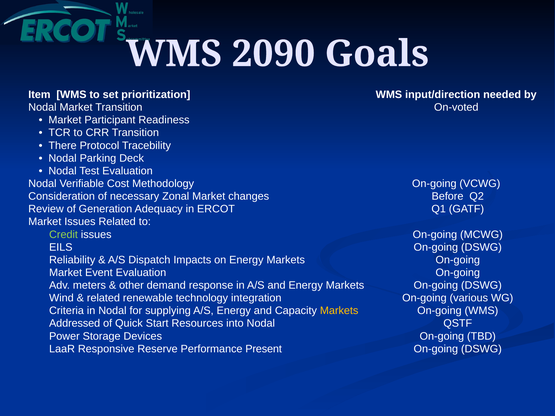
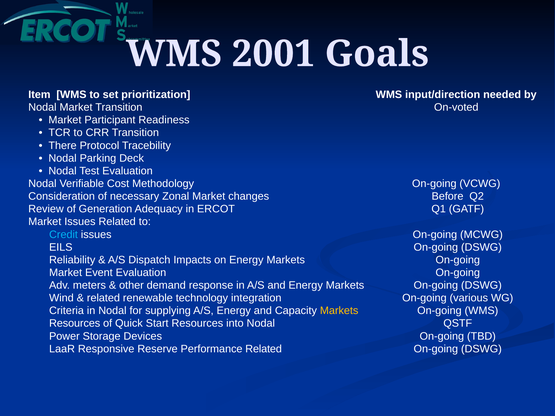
2090: 2090 -> 2001
Credit colour: light green -> light blue
Addressed at (75, 324): Addressed -> Resources
Performance Present: Present -> Related
